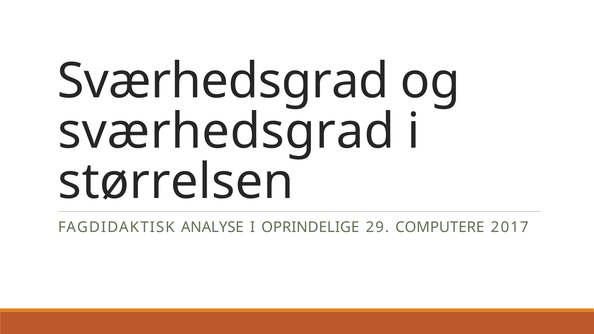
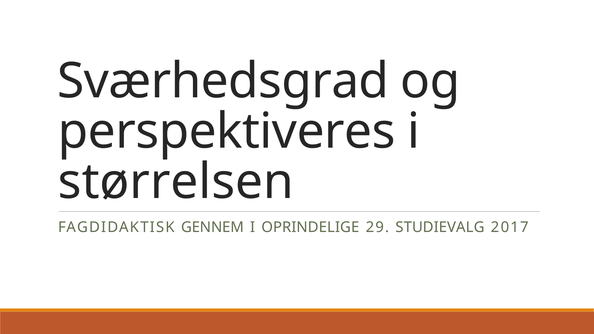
sværhedsgrad at (226, 132): sværhedsgrad -> perspektiveres
ANALYSE: ANALYSE -> GENNEM
COMPUTERE: COMPUTERE -> STUDIEVALG
